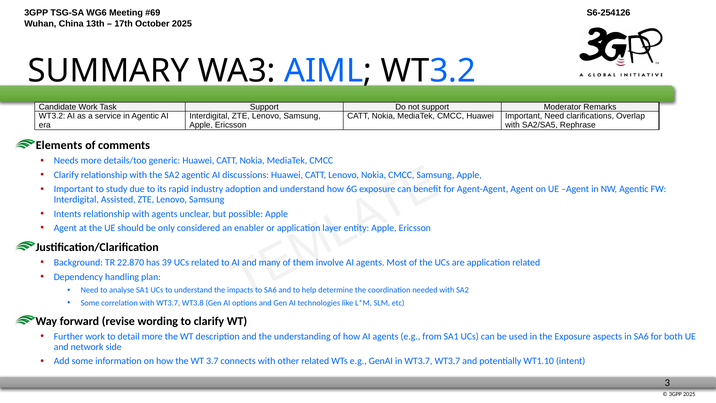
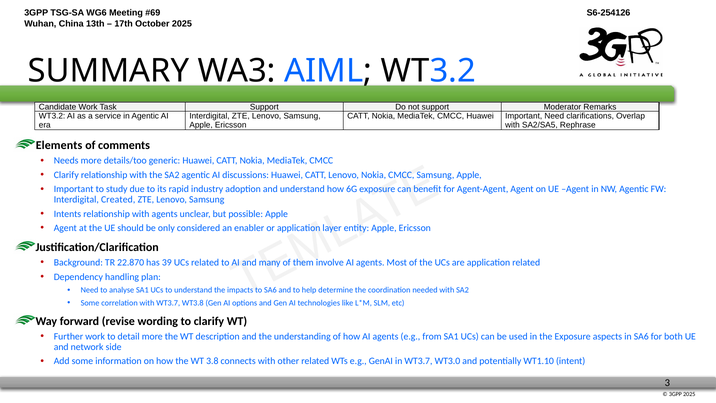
Assisted: Assisted -> Created
3.7: 3.7 -> 3.8
WT3.7 WT3.7: WT3.7 -> WT3.0
